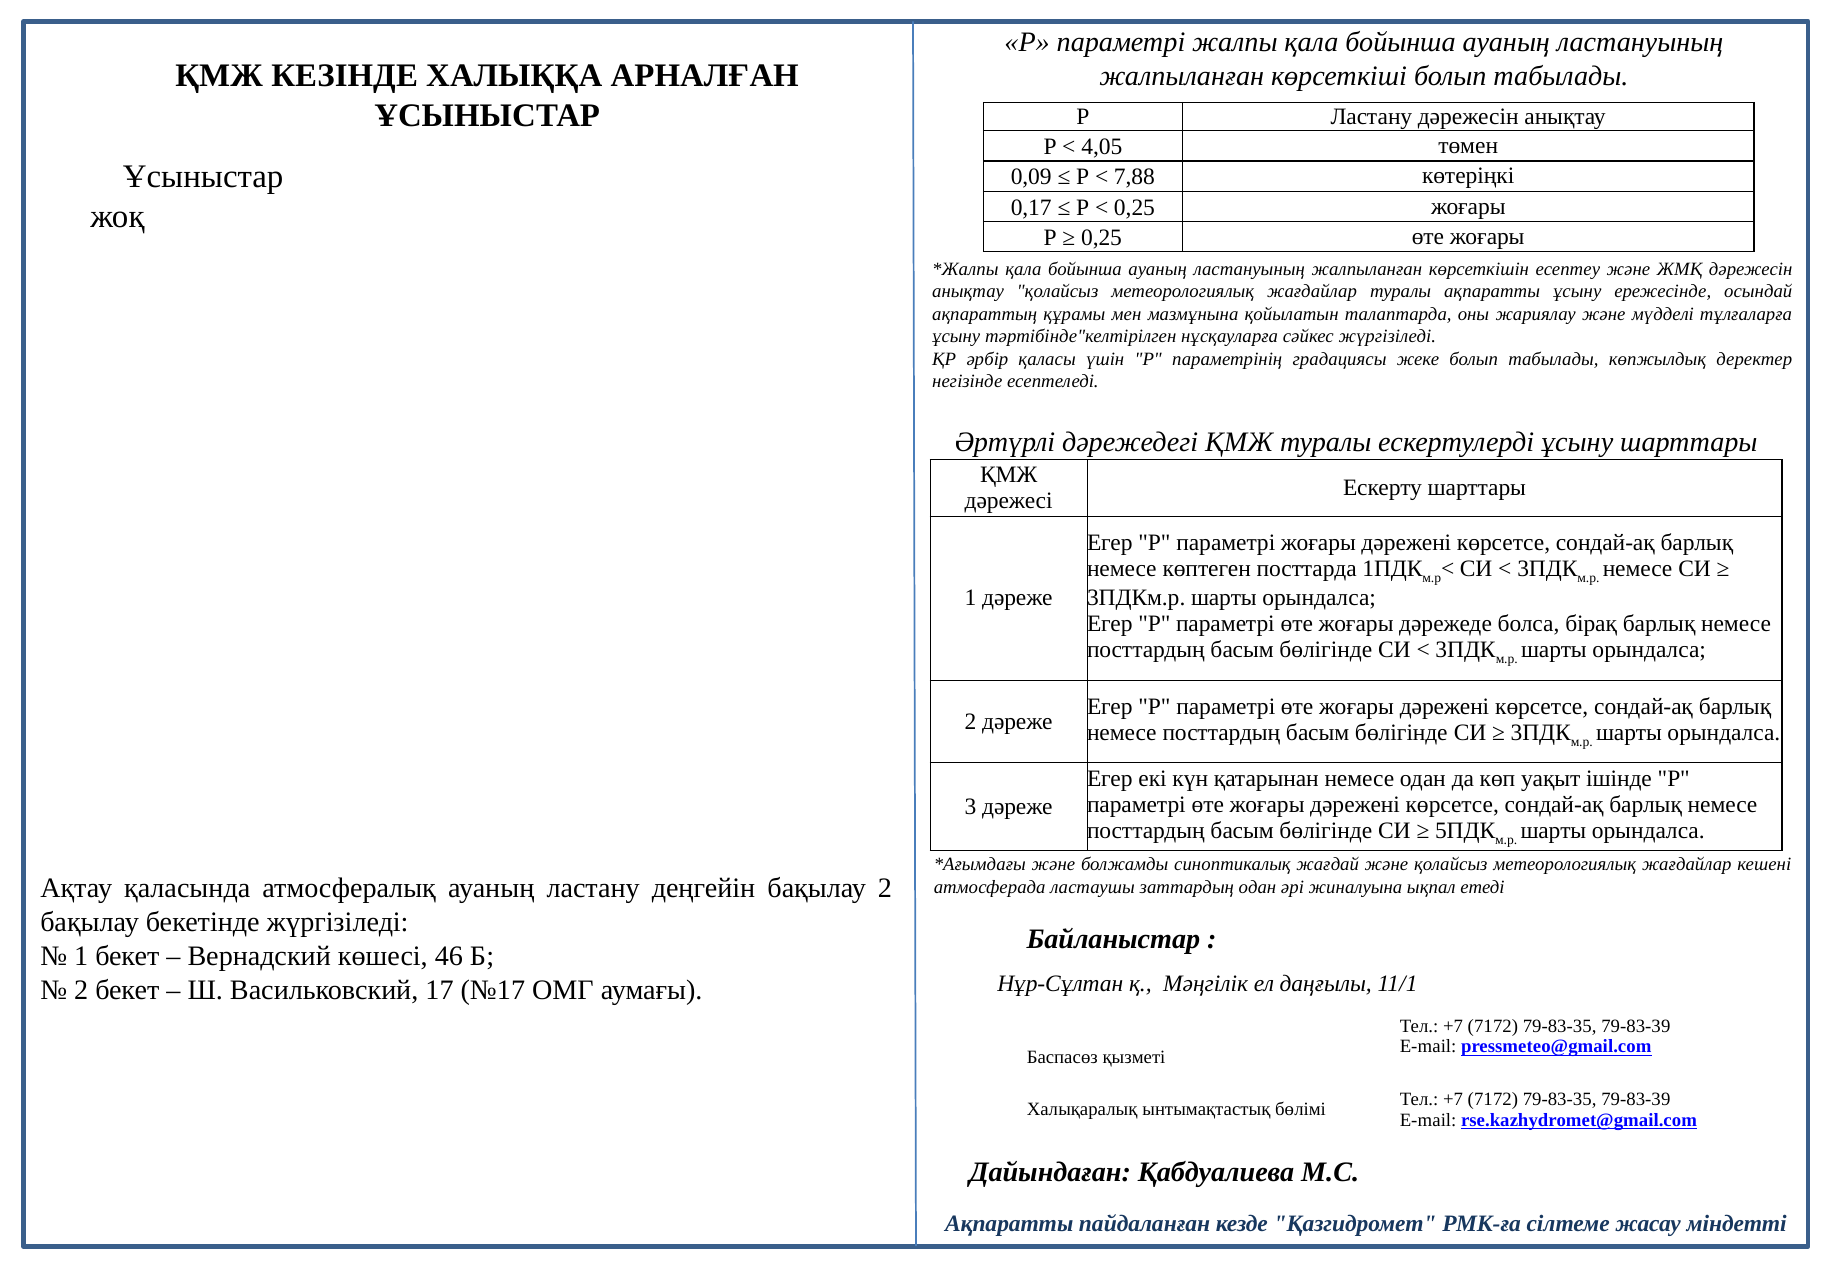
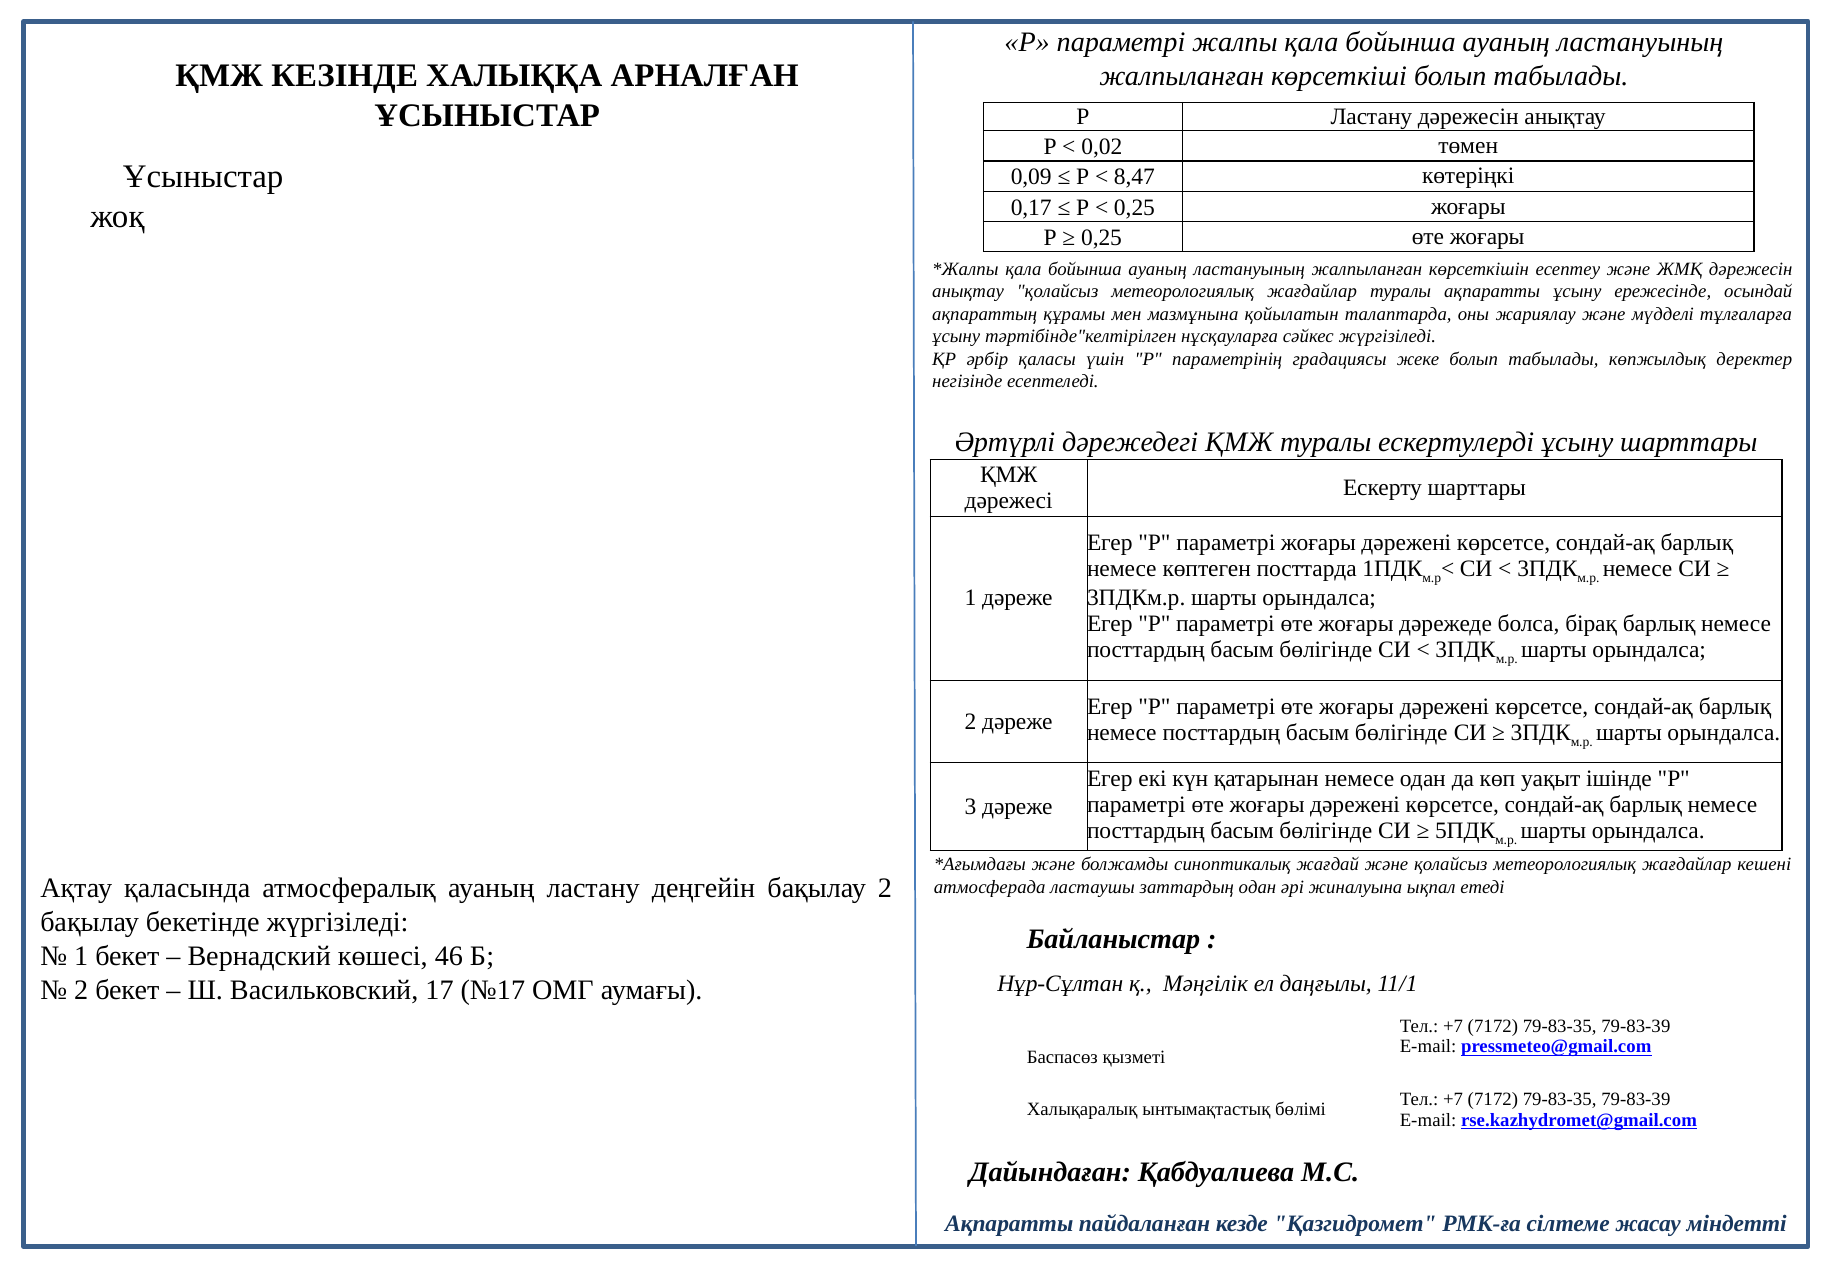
4,05: 4,05 -> 0,02
7,88: 7,88 -> 8,47
